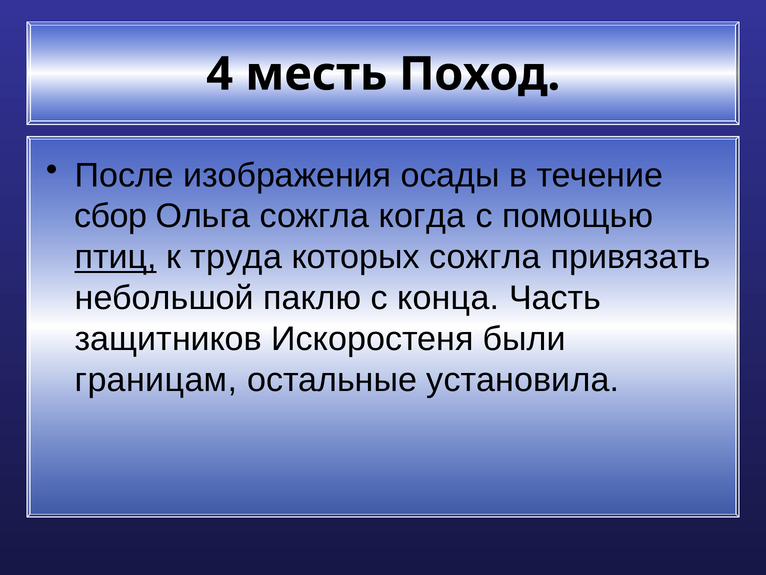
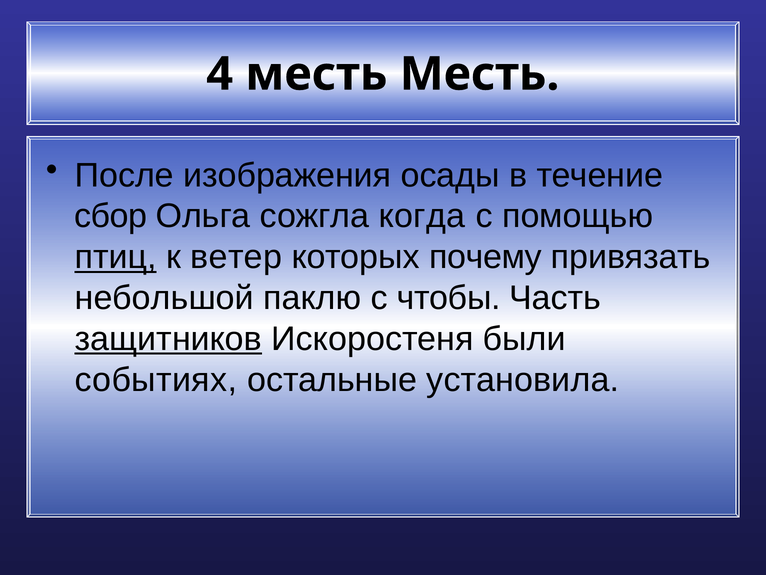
месть Поход: Поход -> Месть
труда: труда -> ветер
которых сожгла: сожгла -> почему
конца: конца -> чтобы
защитников underline: none -> present
границам: границам -> событиях
